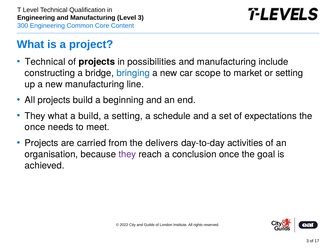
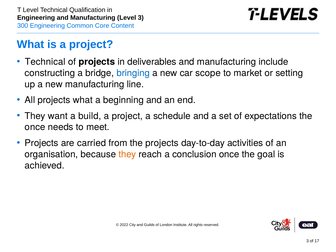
possibilities: possibilities -> deliverables
projects build: build -> what
They what: what -> want
setting at (127, 116): setting -> project
the delivers: delivers -> projects
they at (127, 154) colour: purple -> orange
